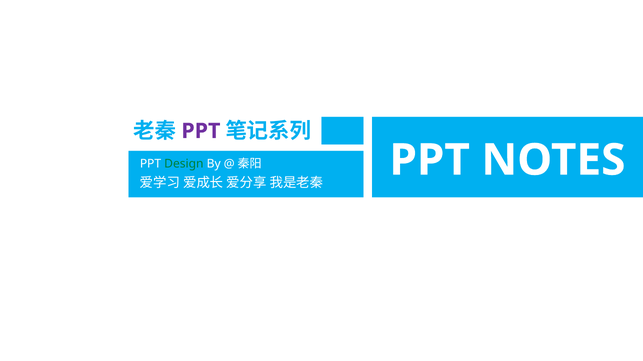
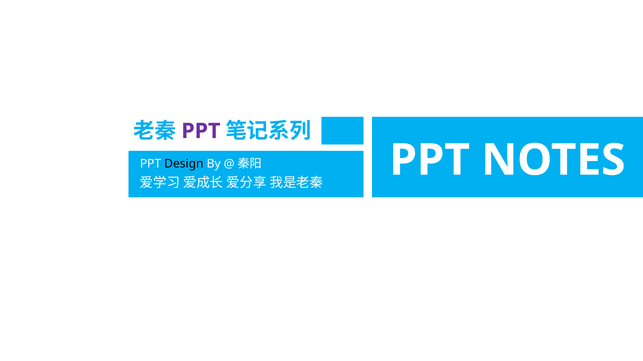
Design colour: green -> black
